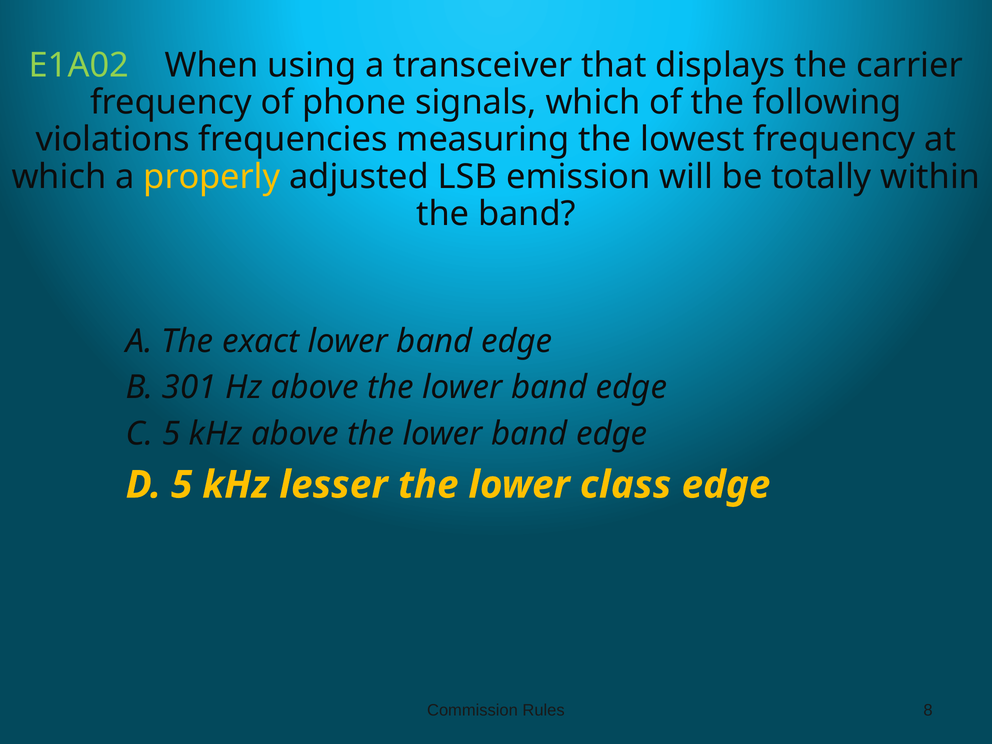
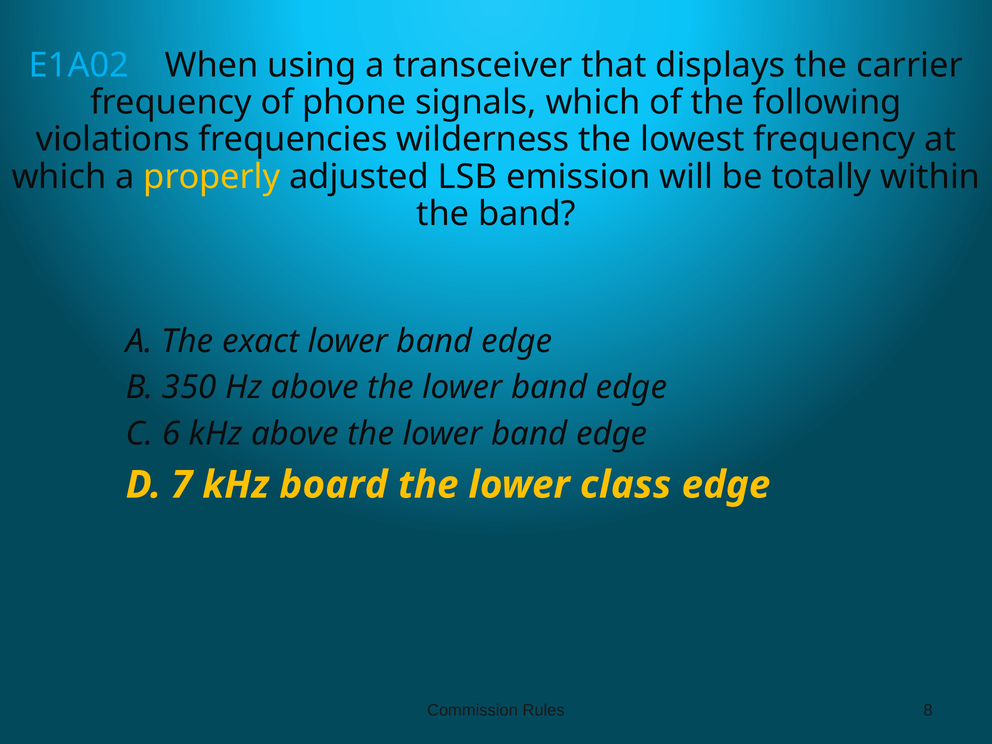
E1A02 colour: light green -> light blue
measuring: measuring -> wilderness
301: 301 -> 350
C 5: 5 -> 6
D 5: 5 -> 7
lesser: lesser -> board
